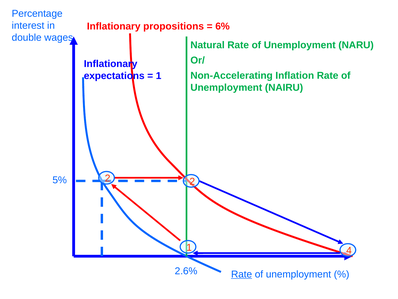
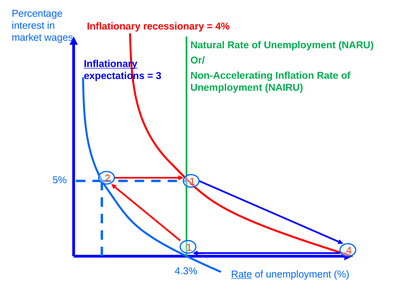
propositions: propositions -> recessionary
6%: 6% -> 4%
double: double -> market
Inflationary at (111, 64) underline: none -> present
1 at (159, 76): 1 -> 3
2 2: 2 -> 1
2.6%: 2.6% -> 4.3%
